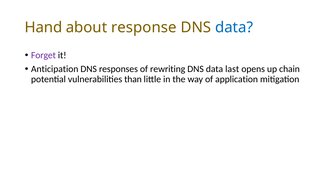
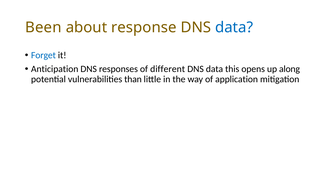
Hand: Hand -> Been
Forget colour: purple -> blue
rewriting: rewriting -> different
last: last -> this
chain: chain -> along
